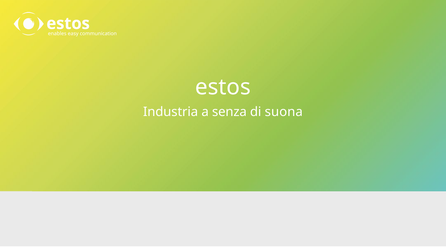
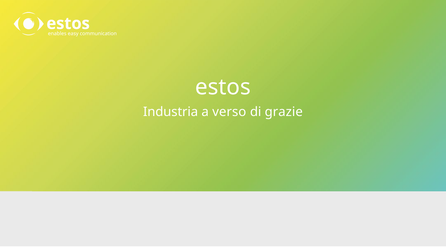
senza: senza -> verso
suona: suona -> grazie
